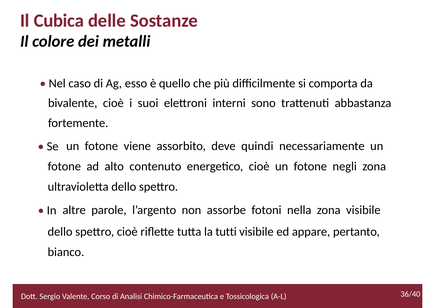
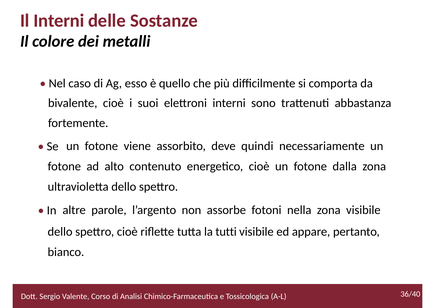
Il Cubica: Cubica -> Interni
negli: negli -> dalla
